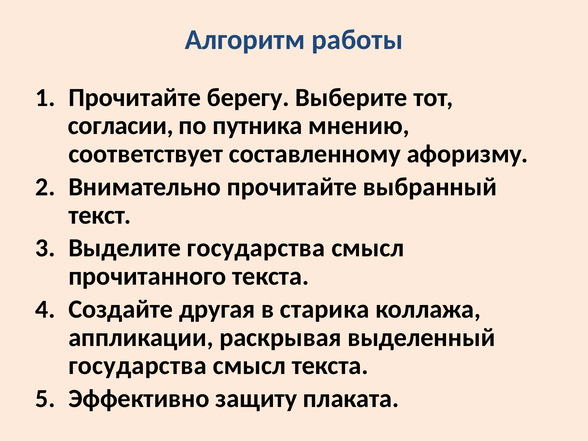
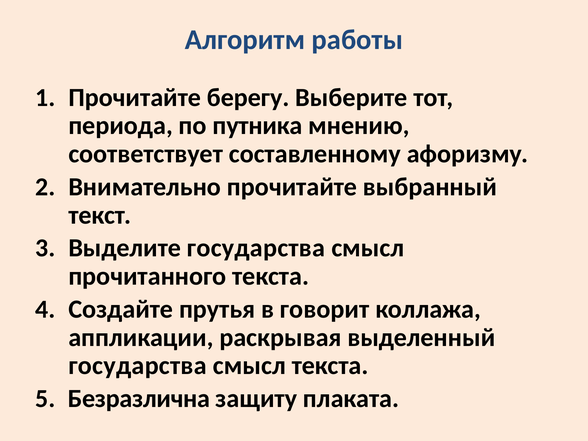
согласии: согласии -> периода
другая: другая -> прутья
старика: старика -> говорит
Эффективно: Эффективно -> Безразлична
